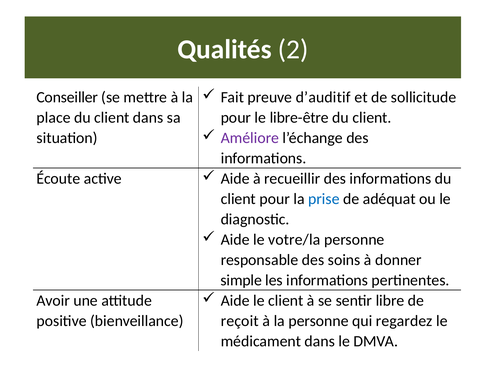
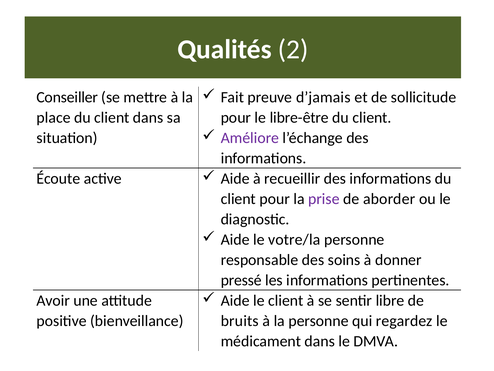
d’auditif: d’auditif -> d’jamais
prise colour: blue -> purple
adéquat: adéquat -> aborder
simple: simple -> pressé
reçoit: reçoit -> bruits
